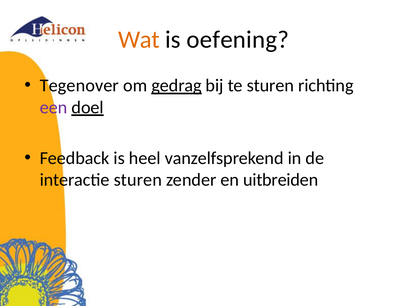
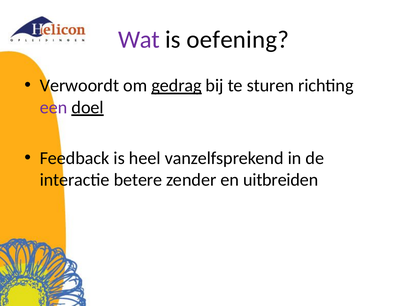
Wat colour: orange -> purple
Tegenover: Tegenover -> Verwoordt
interactie sturen: sturen -> betere
